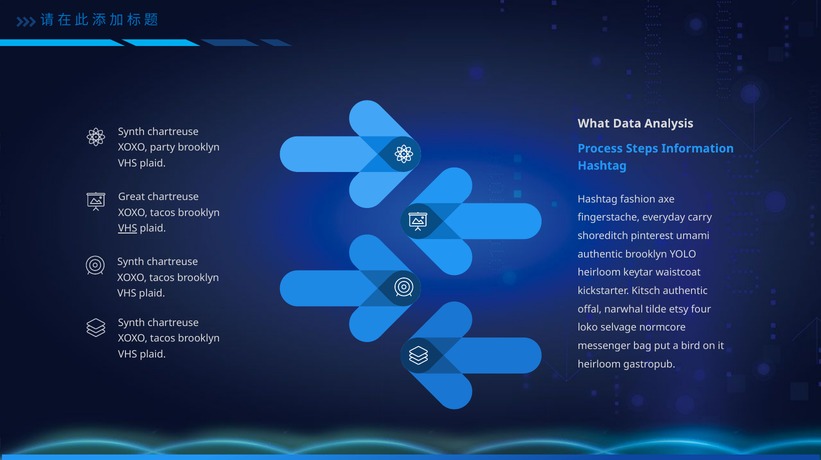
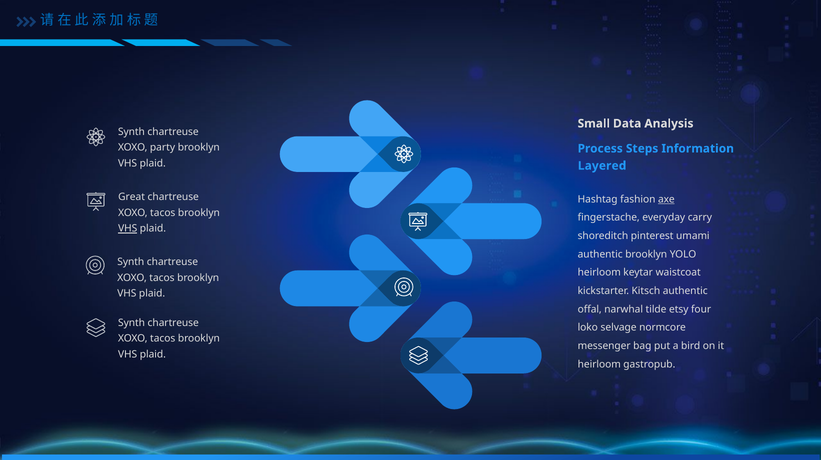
What: What -> Small
Hashtag at (602, 166): Hashtag -> Layered
axe underline: none -> present
